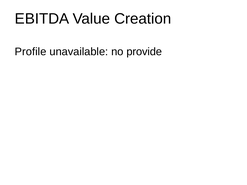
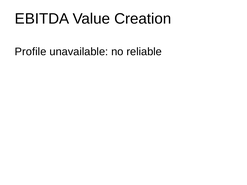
provide: provide -> reliable
